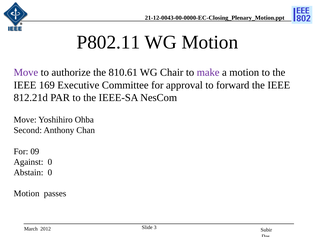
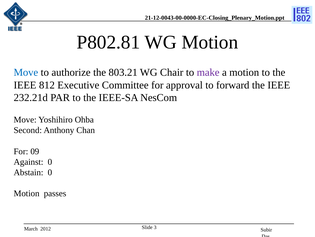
P802.11: P802.11 -> P802.81
Move at (26, 72) colour: purple -> blue
810.61: 810.61 -> 803.21
169: 169 -> 812
812.21d: 812.21d -> 232.21d
